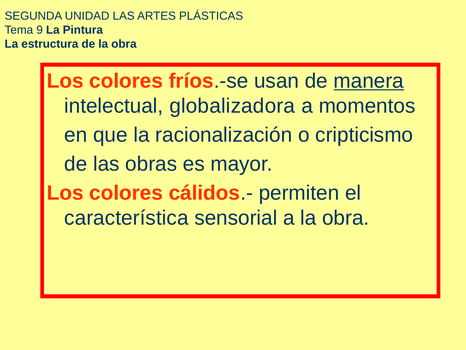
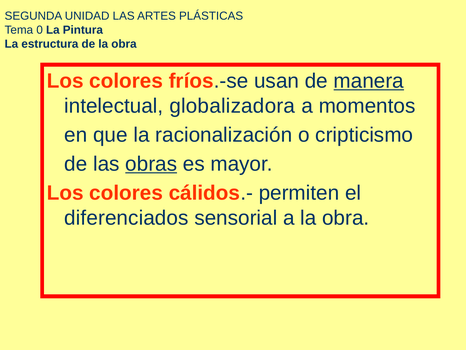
9: 9 -> 0
obras underline: none -> present
característica: característica -> diferenciados
